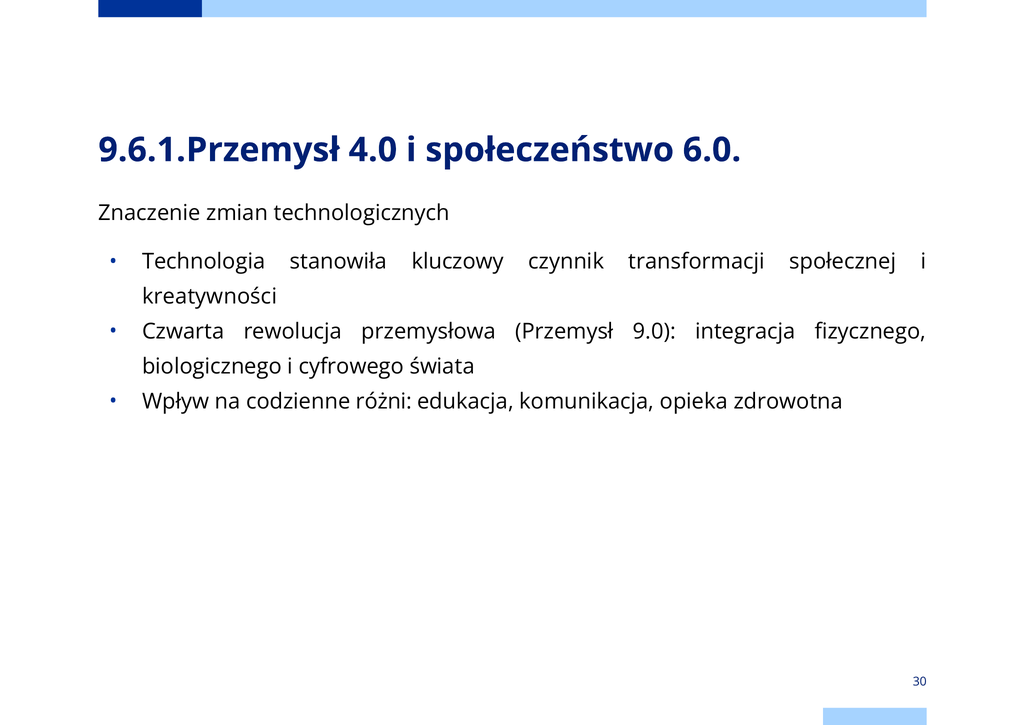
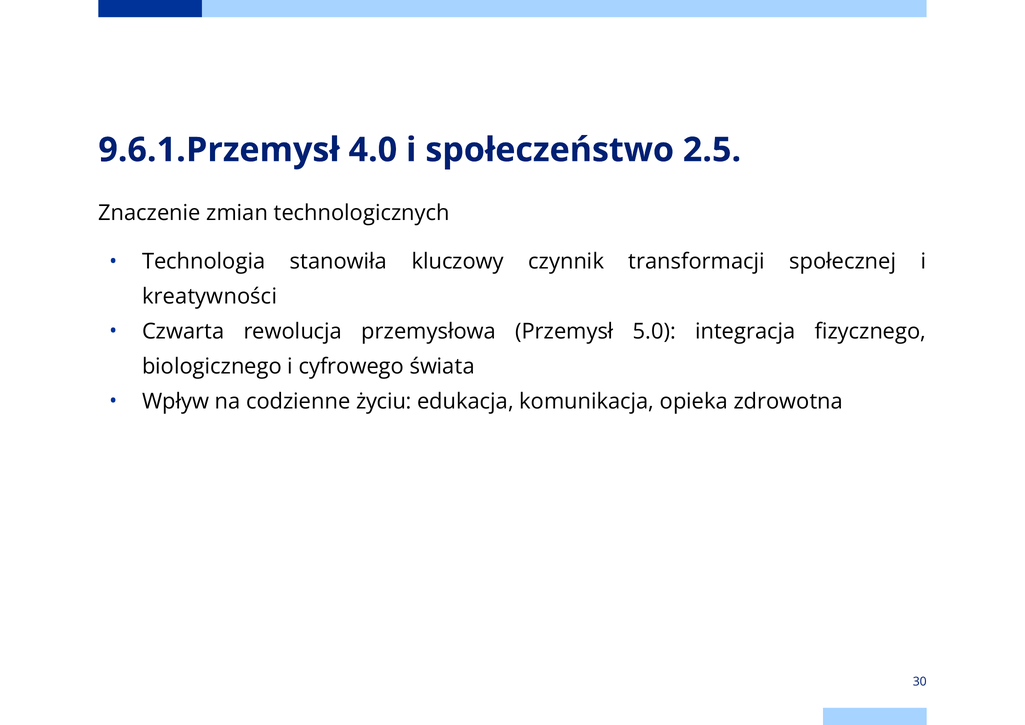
6.0: 6.0 -> 2.5
9.0: 9.0 -> 5.0
różni: różni -> życiu
